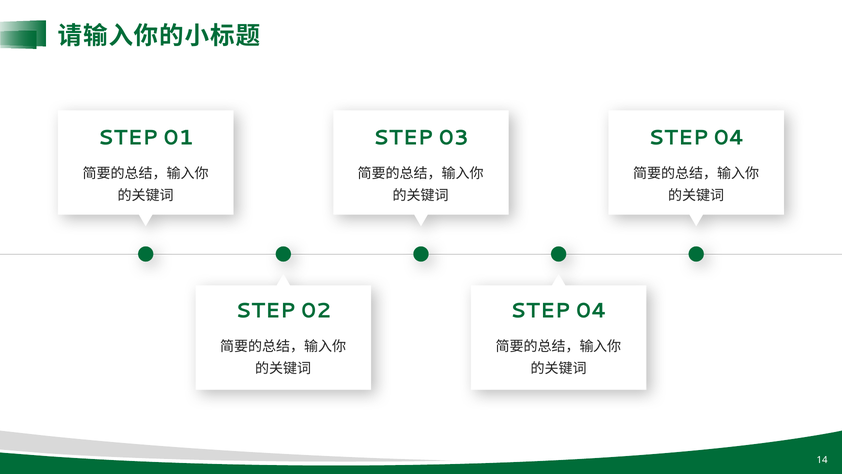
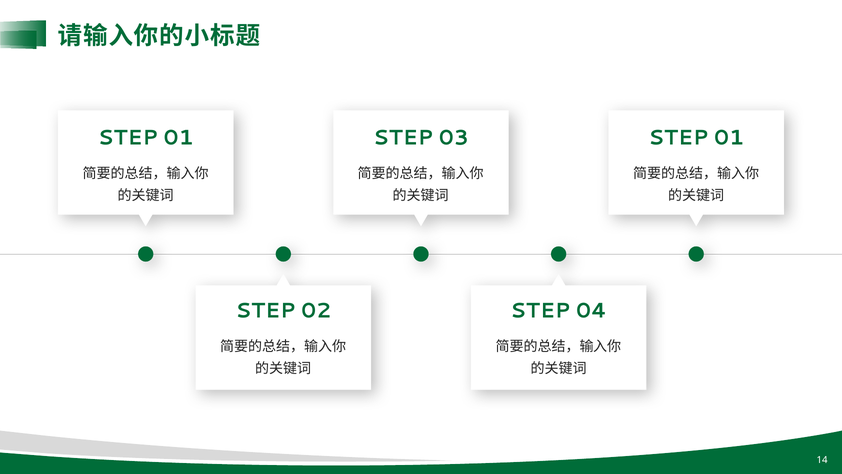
04 at (729, 138): 04 -> 01
